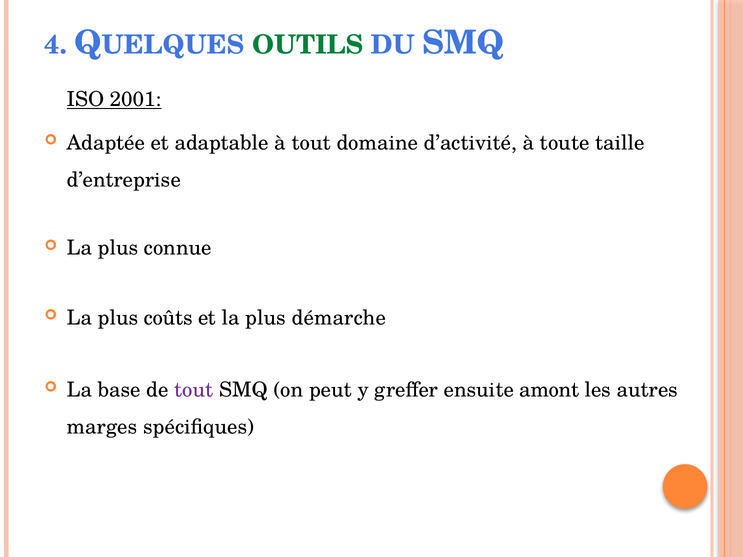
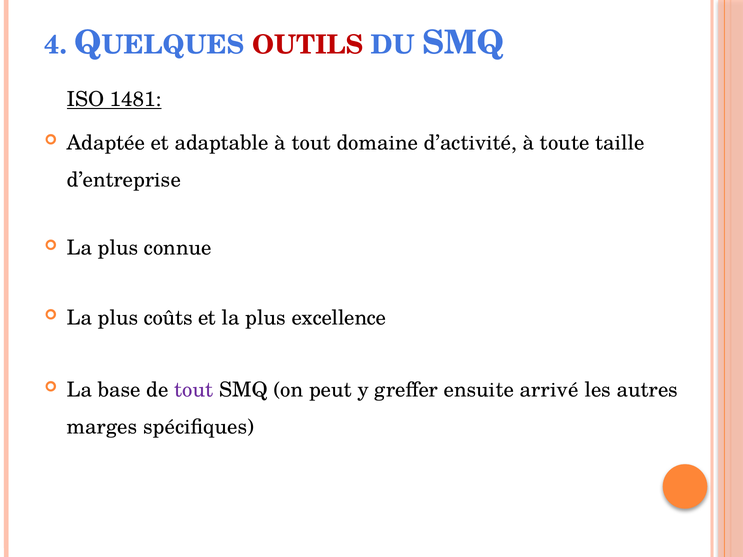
OUTILS colour: green -> red
2001: 2001 -> 1481
démarche: démarche -> excellence
amont: amont -> arrivé
